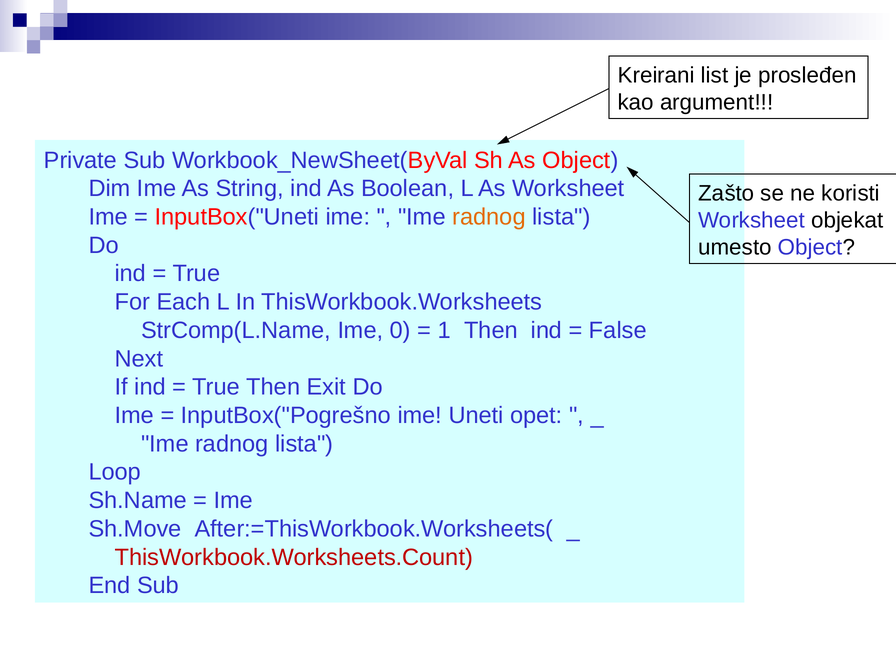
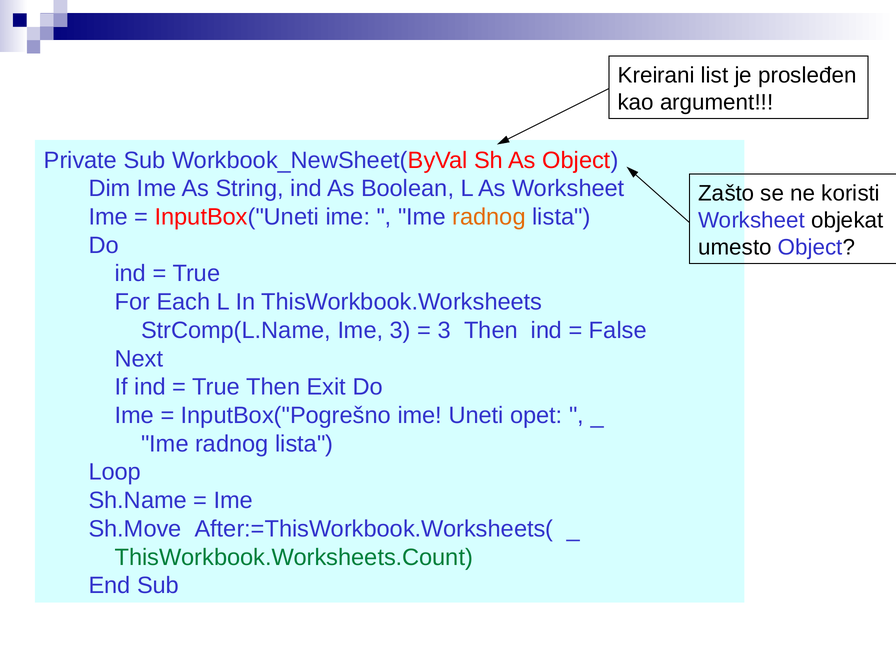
Ime 0: 0 -> 3
1 at (444, 330): 1 -> 3
ThisWorkbook.Worksheets.Count colour: red -> green
